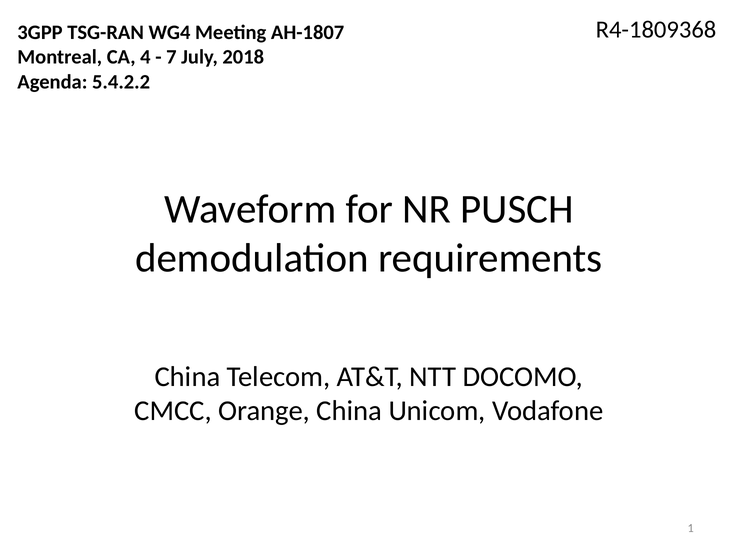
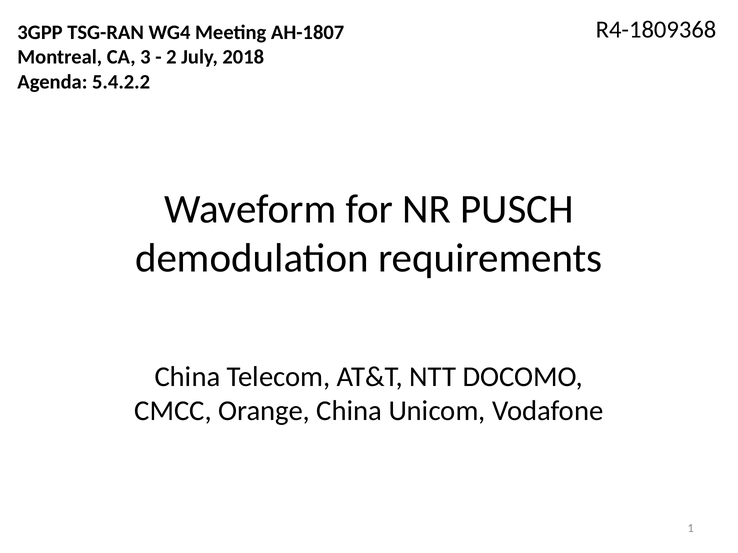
4: 4 -> 3
7: 7 -> 2
